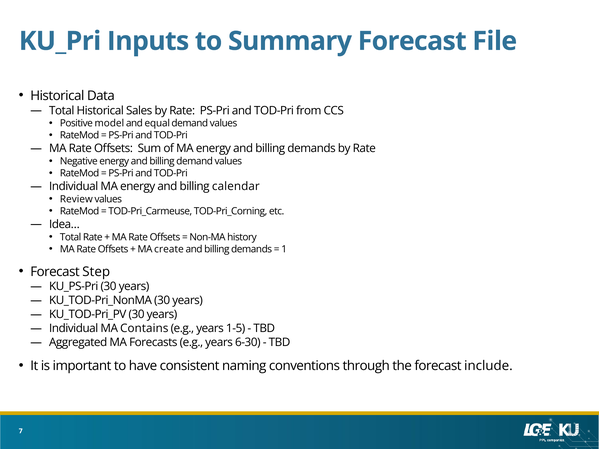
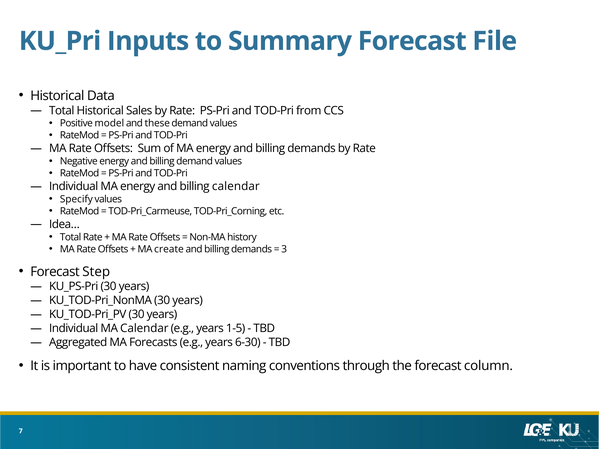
equal: equal -> these
Review: Review -> Specify
1: 1 -> 3
MA Contains: Contains -> Calendar
include: include -> column
